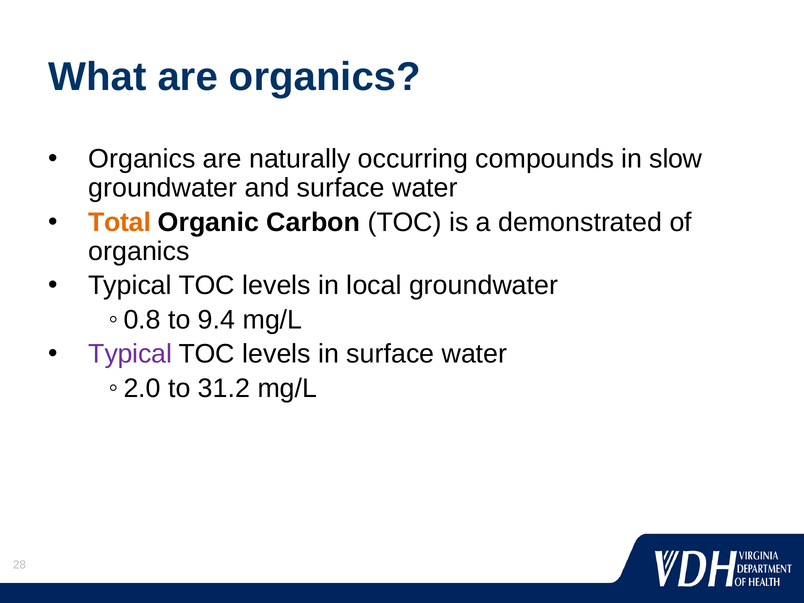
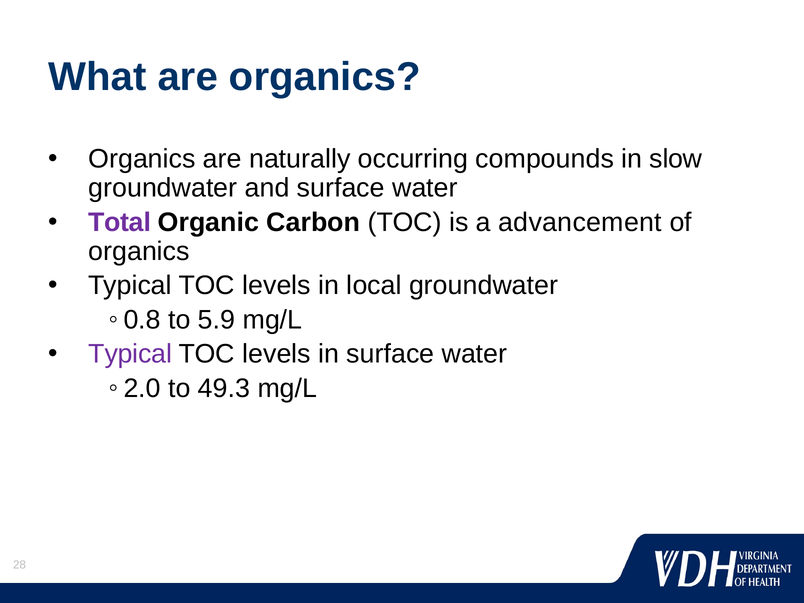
Total colour: orange -> purple
demonstrated: demonstrated -> advancement
9.4: 9.4 -> 5.9
31.2: 31.2 -> 49.3
